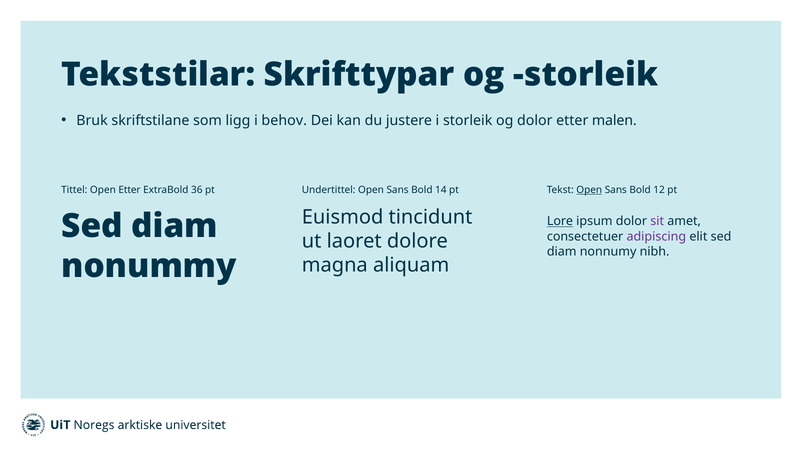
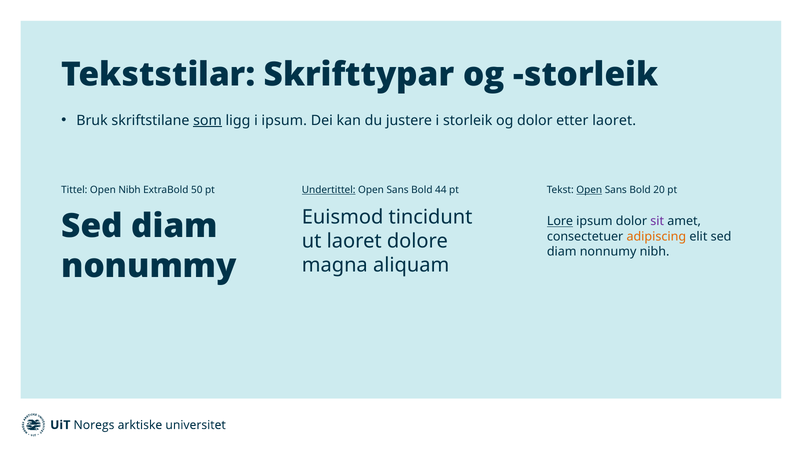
som underline: none -> present
i behov: behov -> ipsum
etter malen: malen -> laoret
Open Etter: Etter -> Nibh
36: 36 -> 50
Undertittel underline: none -> present
14: 14 -> 44
12: 12 -> 20
adipiscing colour: purple -> orange
